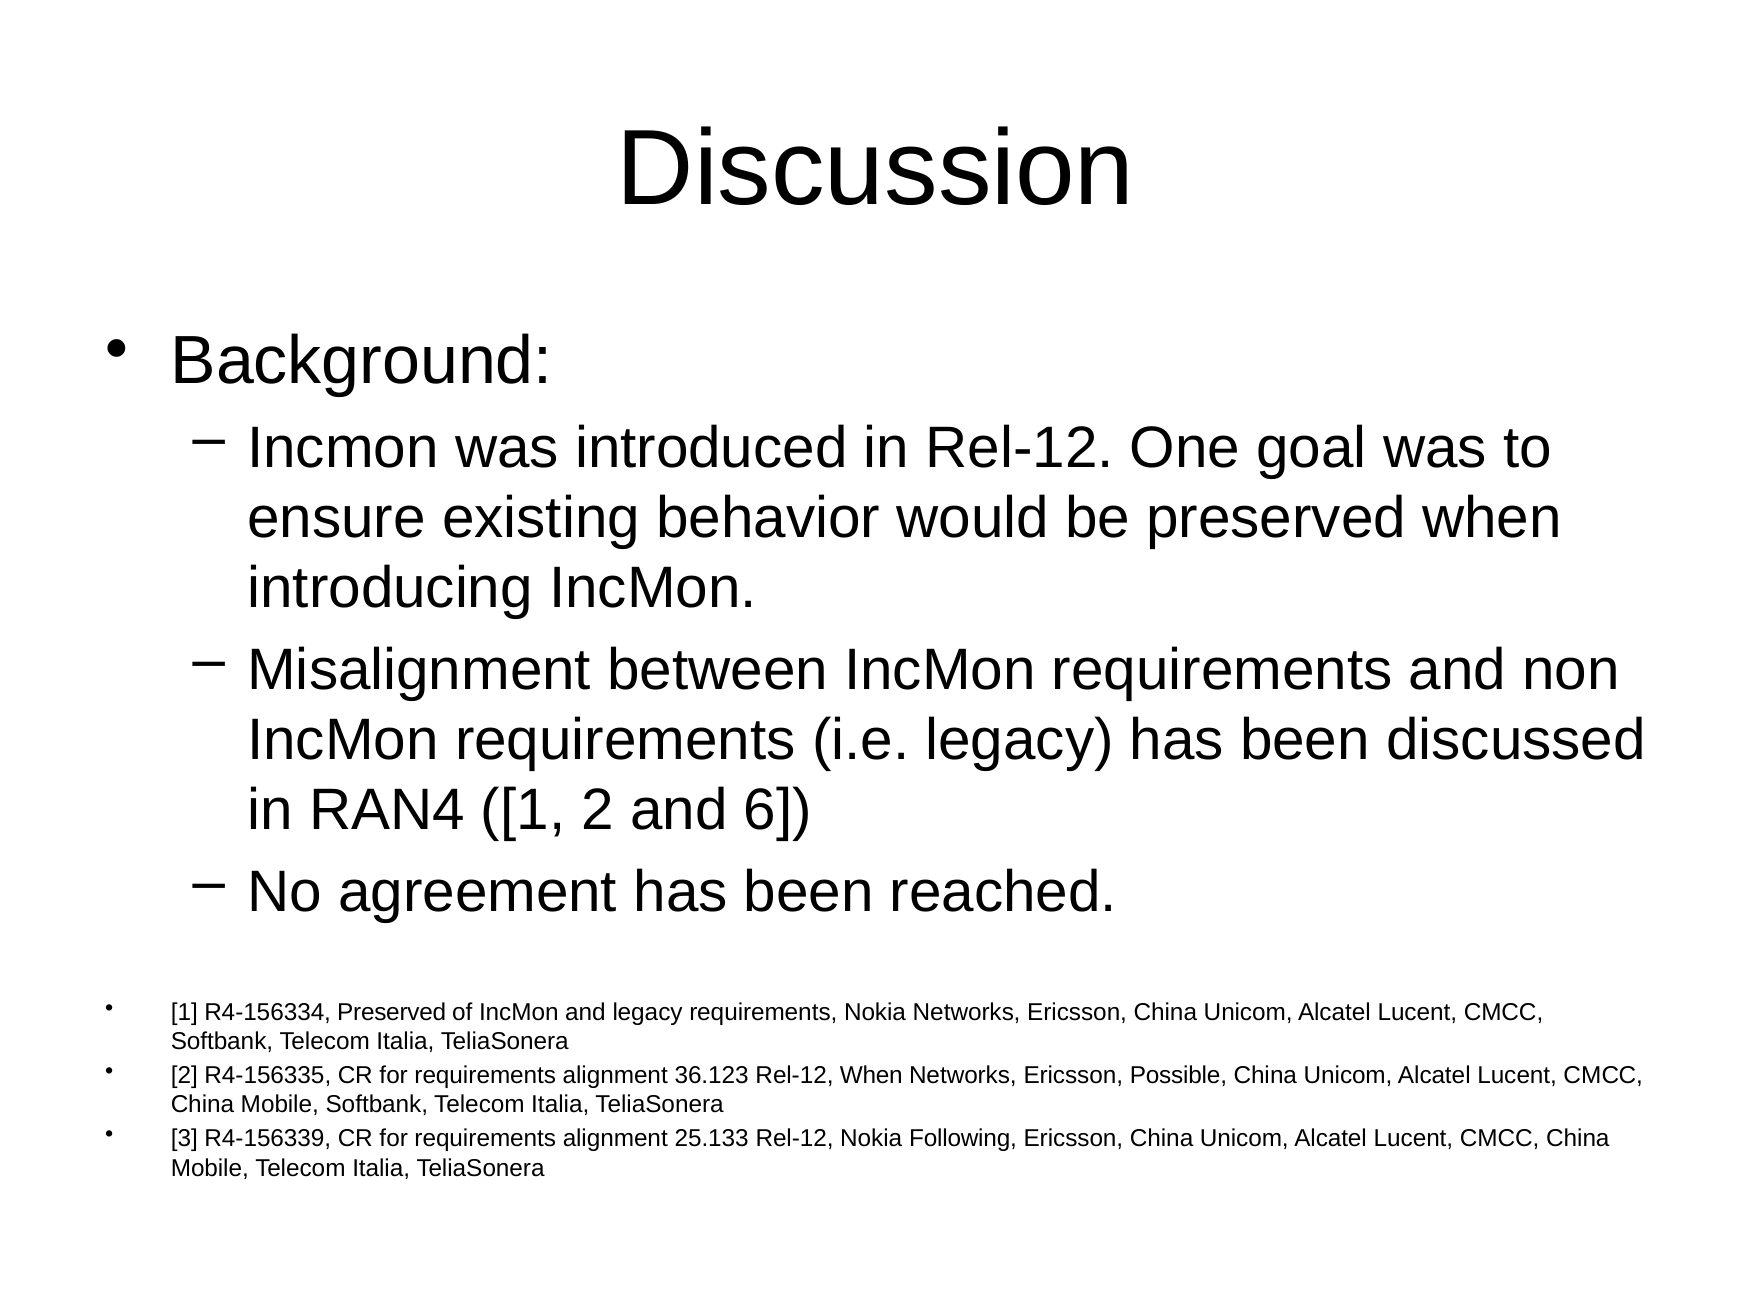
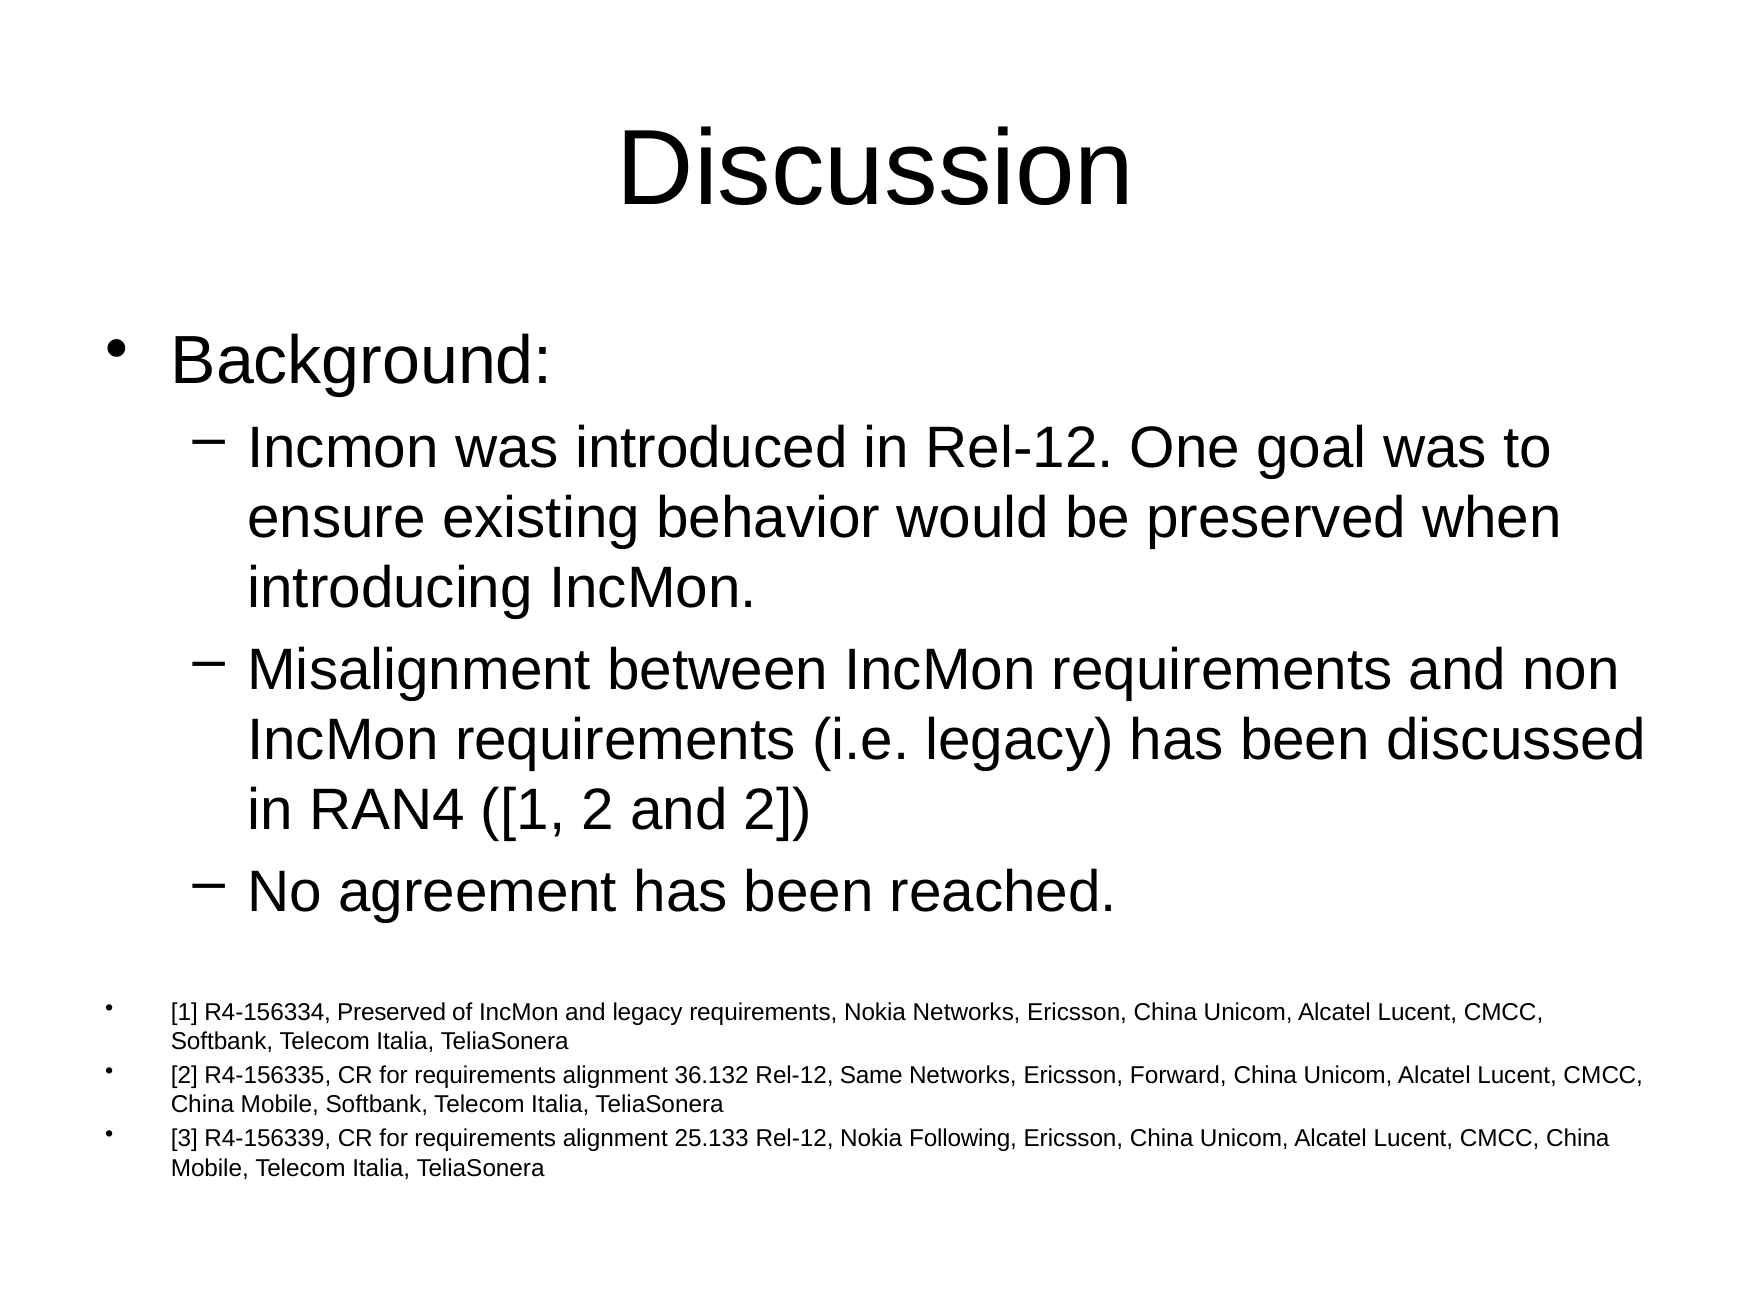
and 6: 6 -> 2
36.123: 36.123 -> 36.132
Rel-12 When: When -> Same
Possible: Possible -> Forward
